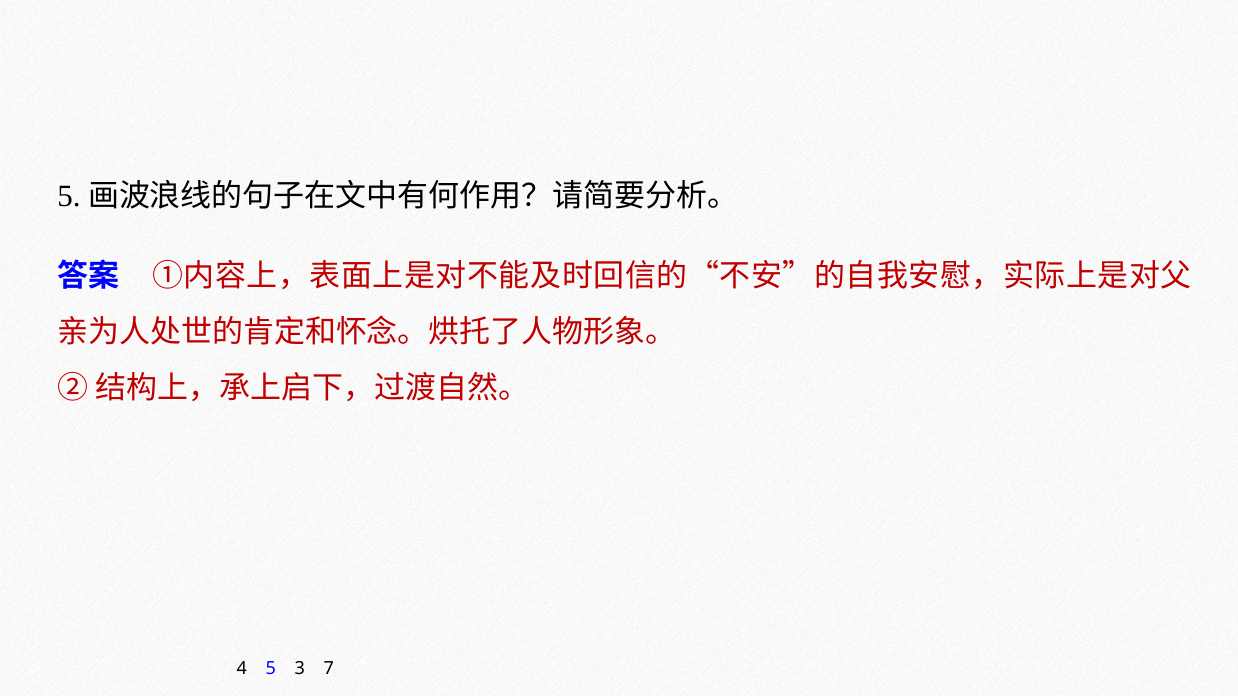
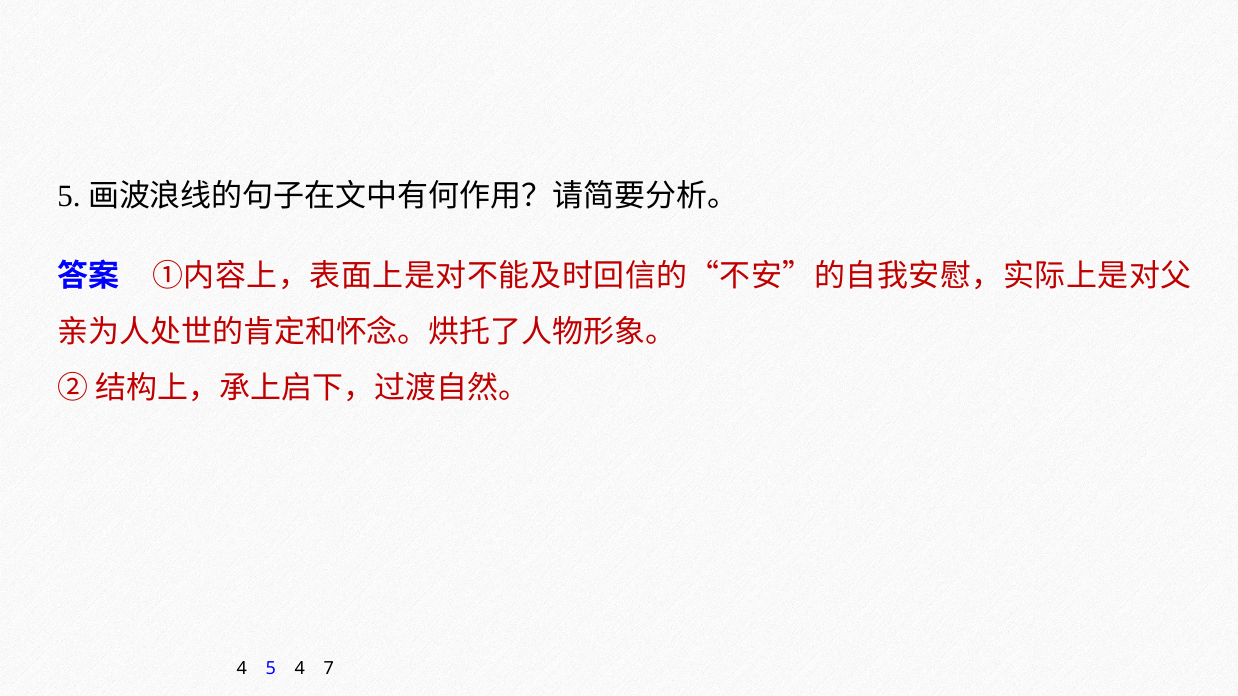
5 3: 3 -> 4
